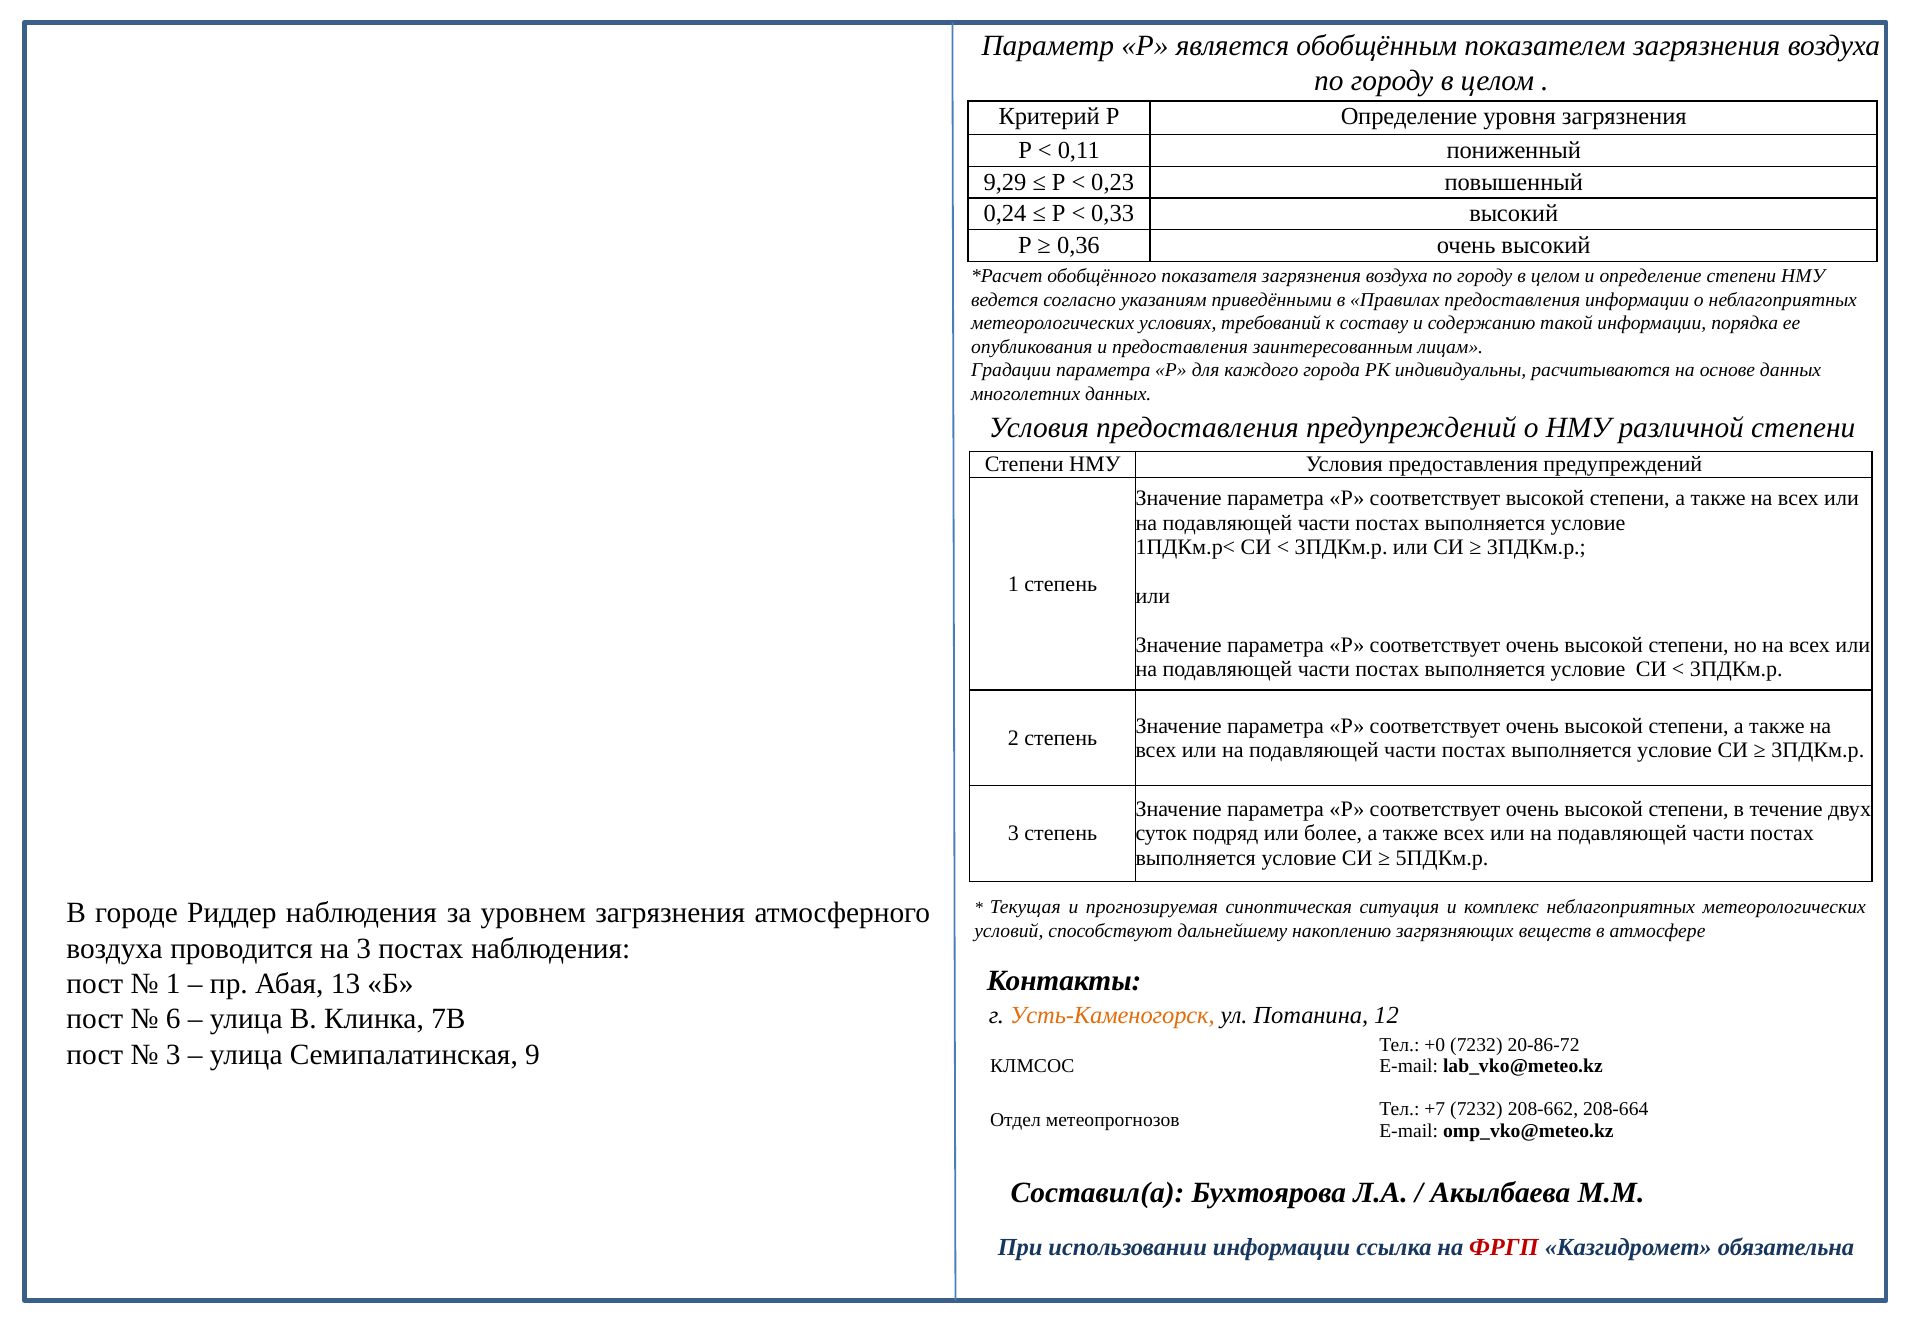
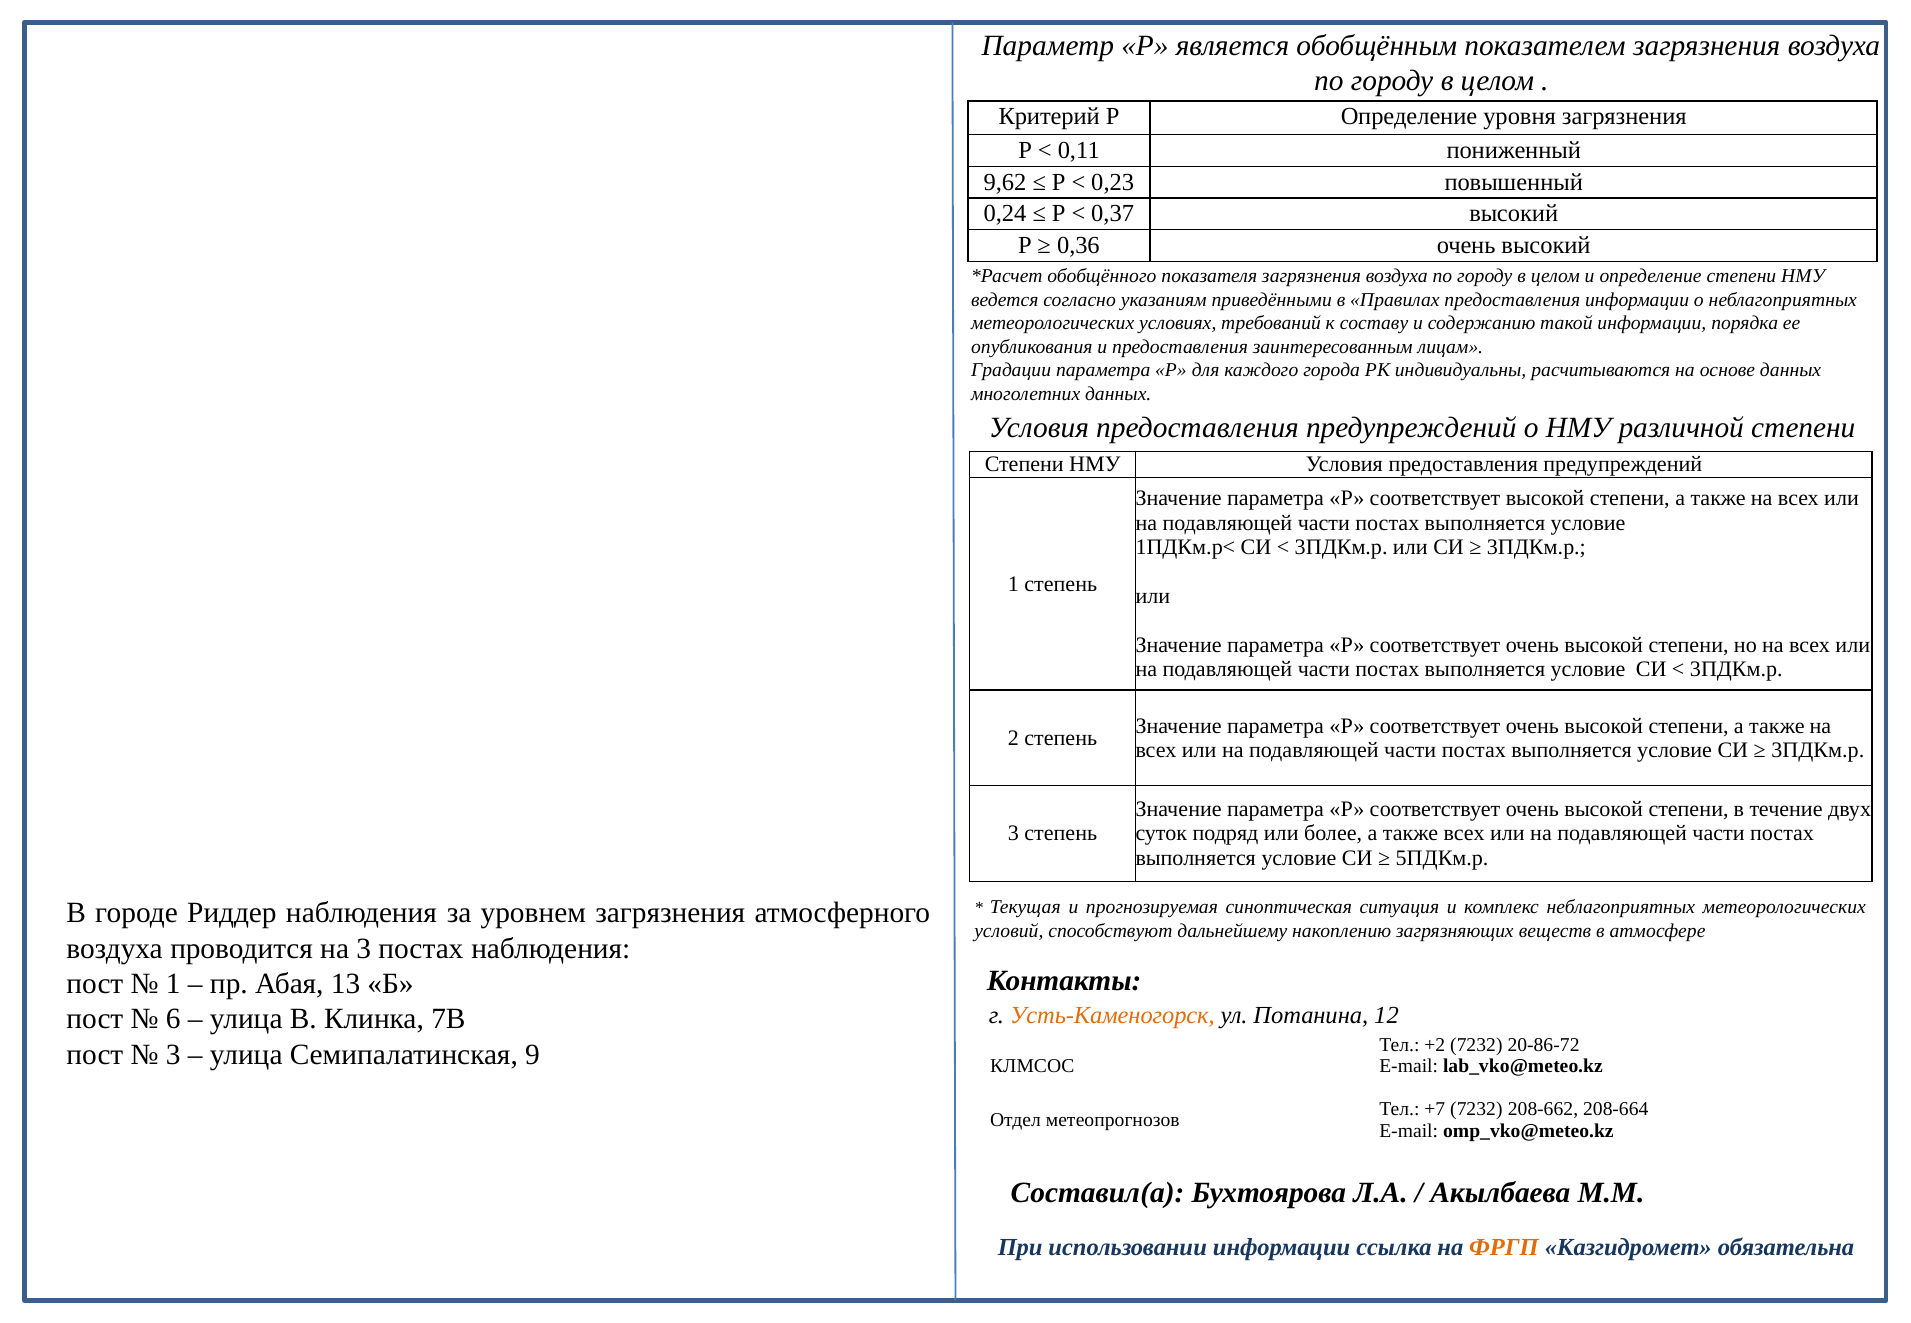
9,29: 9,29 -> 9,62
0,33: 0,33 -> 0,37
+0: +0 -> +2
ФРГП colour: red -> orange
